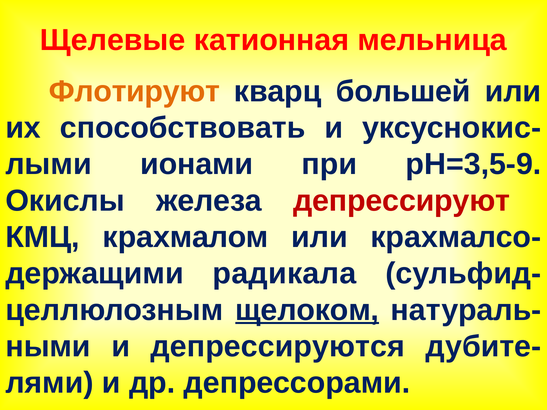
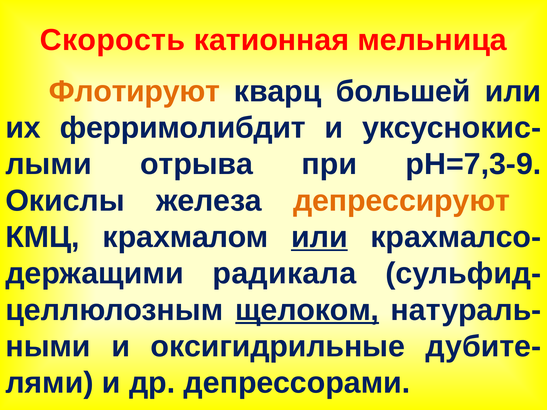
Щелевые: Щелевые -> Скорость
способствовать: способствовать -> ферримолибдит
ионами: ионами -> отрыва
рН=3,5-9: рН=3,5-9 -> рН=7,3-9
депрессируют colour: red -> orange
или at (319, 237) underline: none -> present
депрессируются: депрессируются -> оксигидрильные
